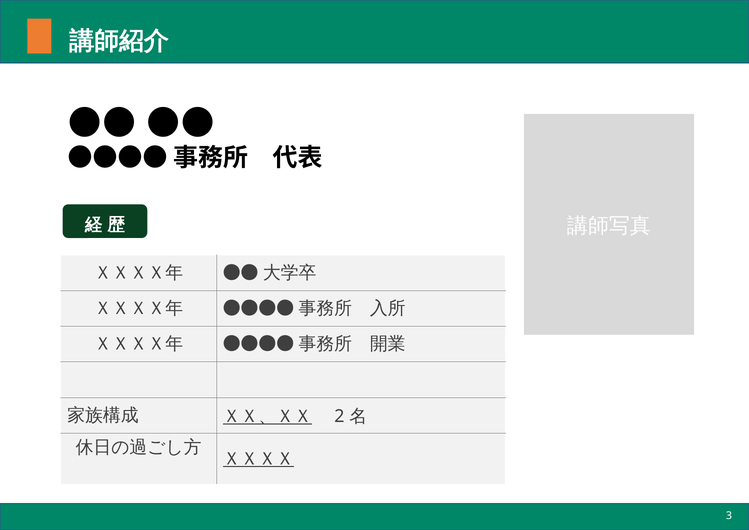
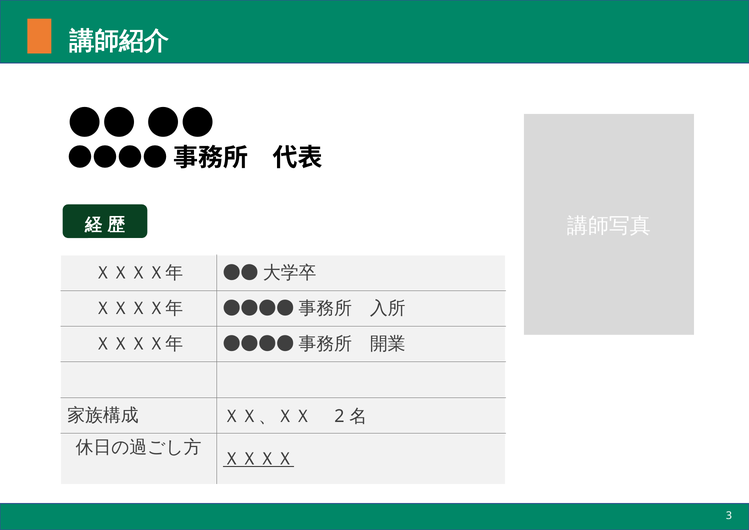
ＸＸ、ＸＸ underline: present -> none
